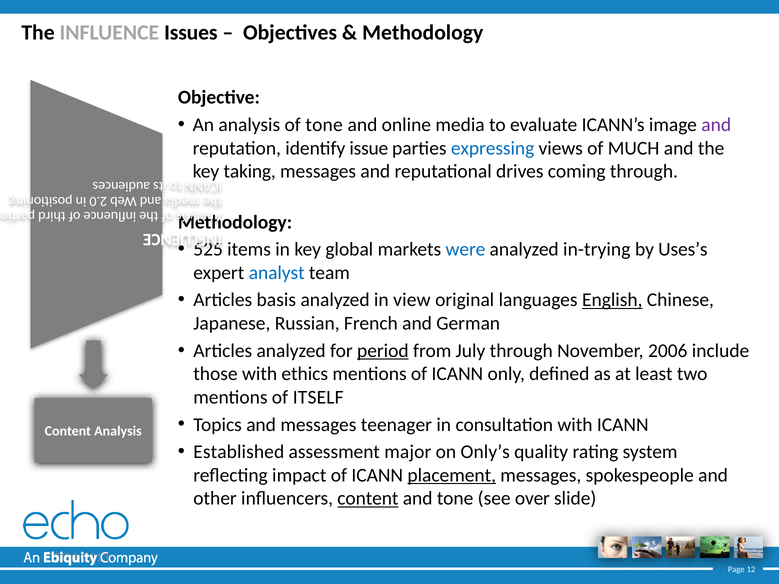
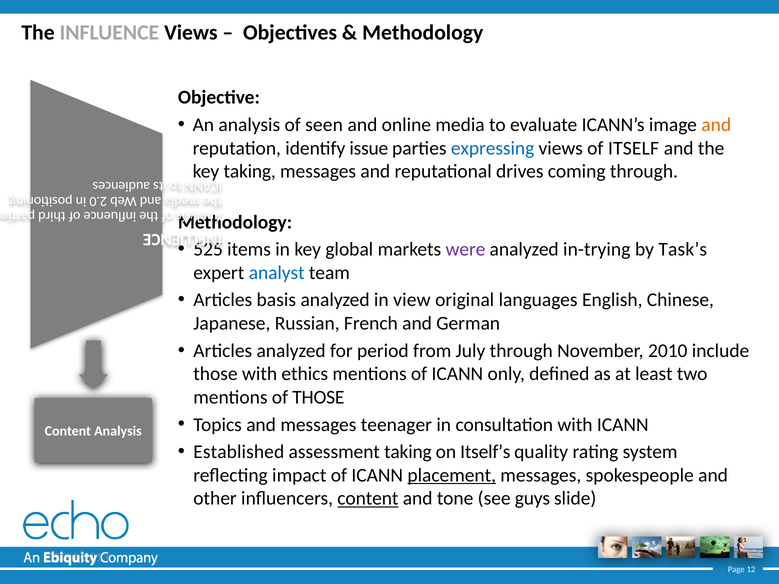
INFLUENCE Issues: Issues -> Views
of tone: tone -> seen
and at (716, 125) colour: purple -> orange
MUCH: MUCH -> ITSELF
were colour: blue -> purple
Uses’s: Uses’s -> Task’s
English underline: present -> none
period underline: present -> none
2006: 2006 -> 2010
of ITSELF: ITSELF -> THOSE
assessment major: major -> taking
Only’s: Only’s -> Itself’s
over: over -> guys
